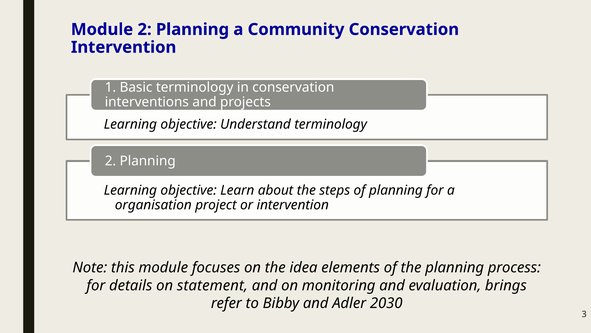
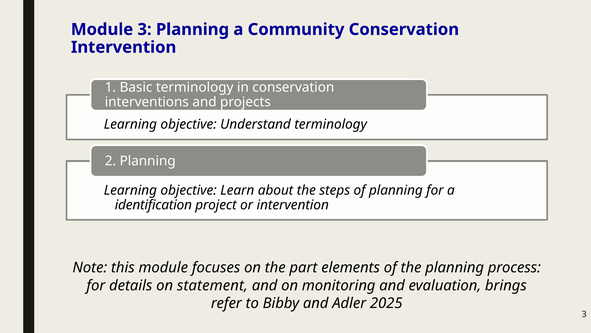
Module 2: 2 -> 3
organisation: organisation -> identification
idea: idea -> part
2030: 2030 -> 2025
